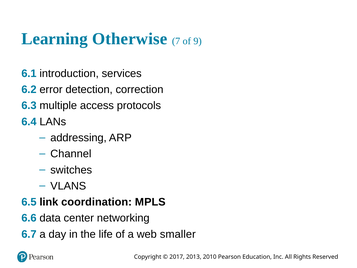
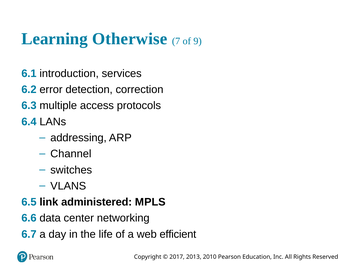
coordination: coordination -> administered
smaller: smaller -> efficient
